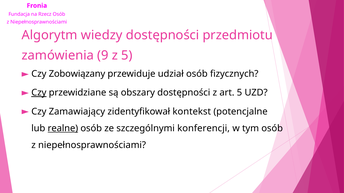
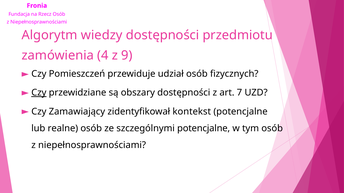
9: 9 -> 4
z 5: 5 -> 9
Zobowiązany: Zobowiązany -> Pomieszczeń
art 5: 5 -> 7
realne underline: present -> none
szczególnymi konferencji: konferencji -> potencjalne
